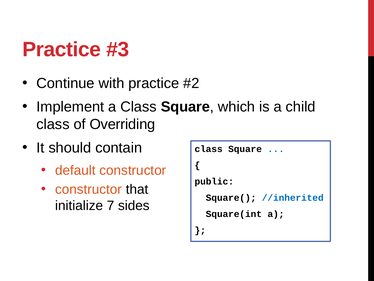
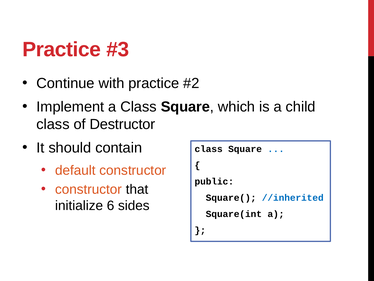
Overriding: Overriding -> Destructor
7: 7 -> 6
